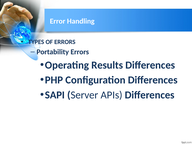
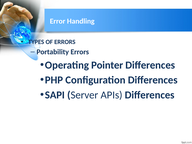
Results: Results -> Pointer
